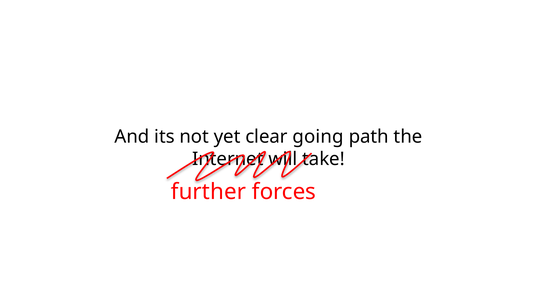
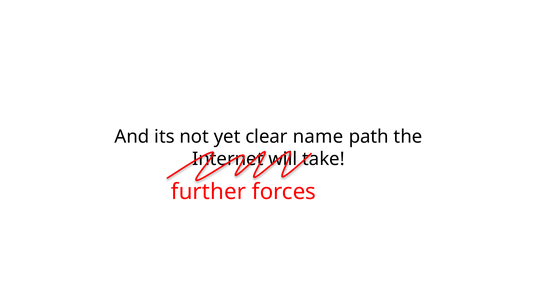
going: going -> name
